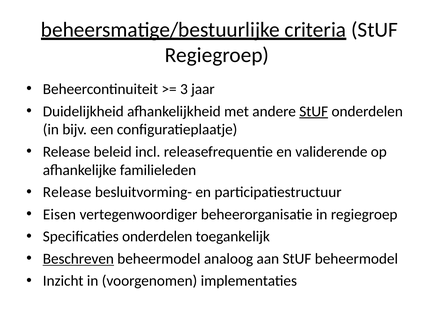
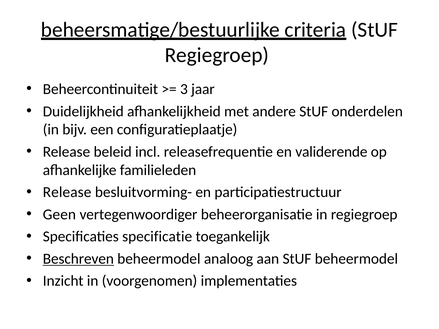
StUF at (314, 111) underline: present -> none
Eisen: Eisen -> Geen
Specificaties onderdelen: onderdelen -> specificatie
